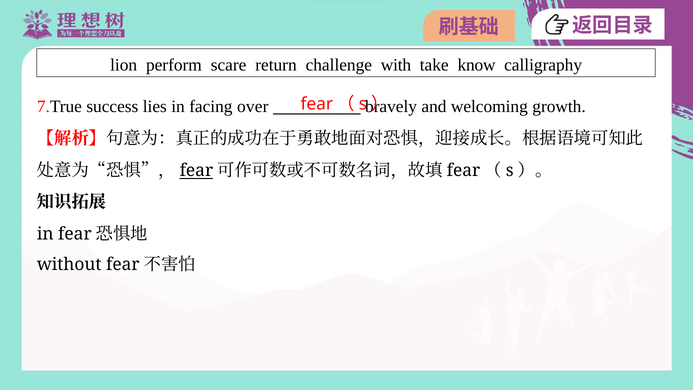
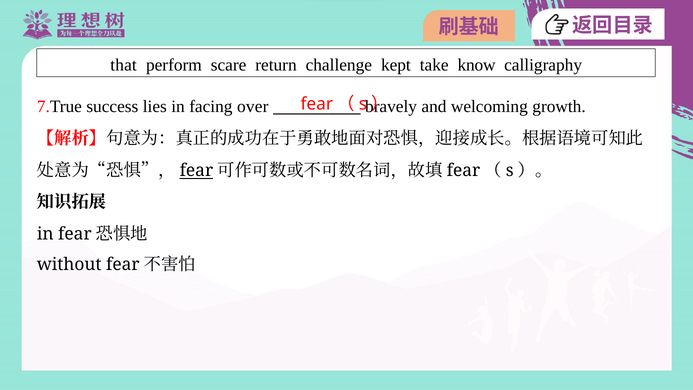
lion: lion -> that
with: with -> kept
